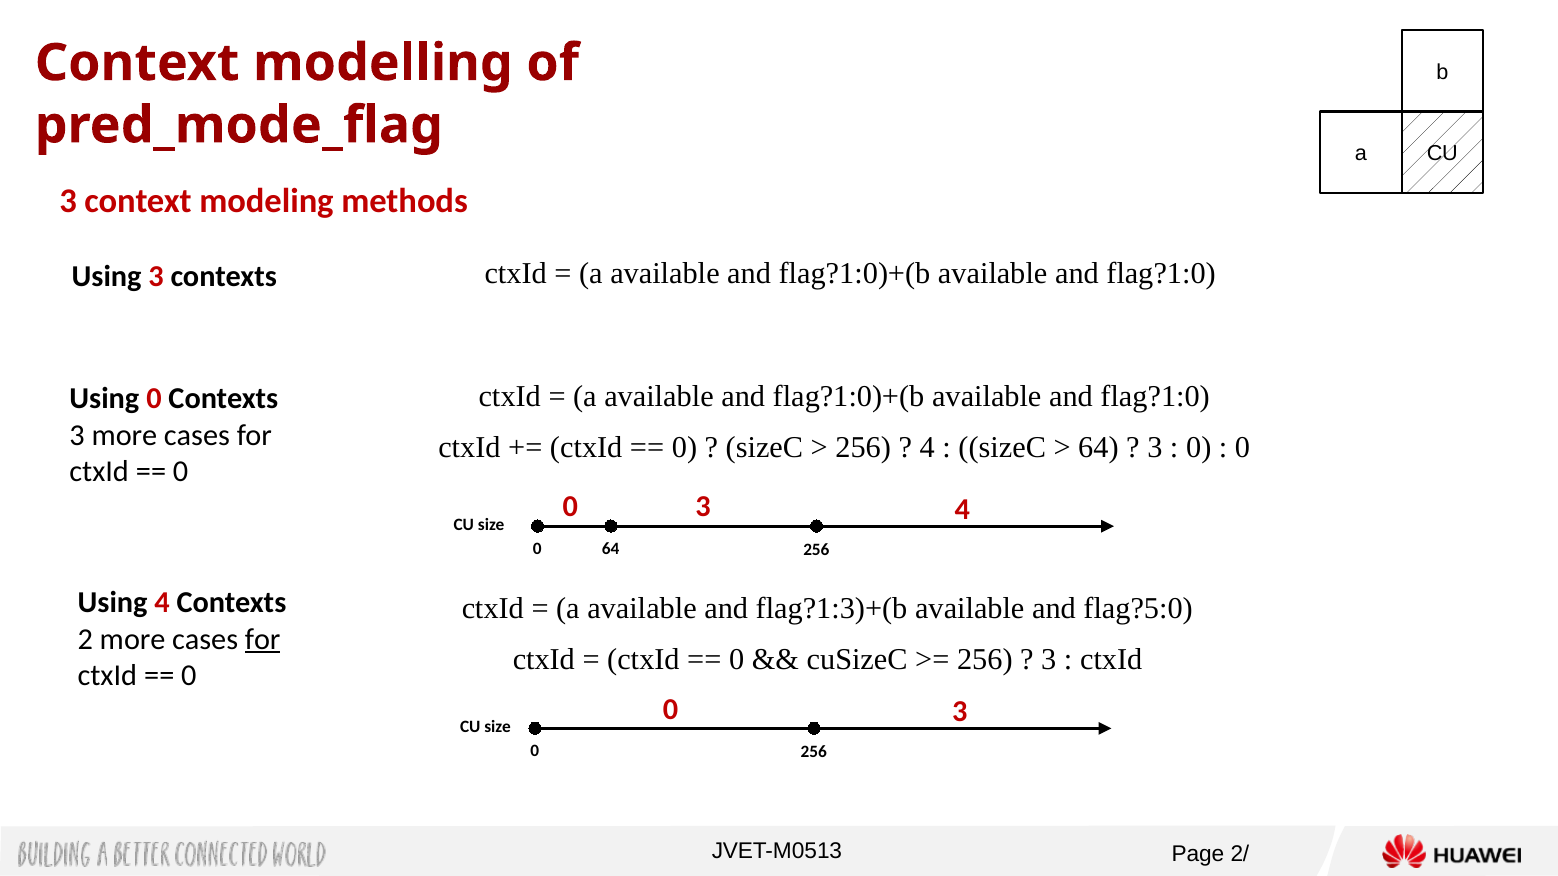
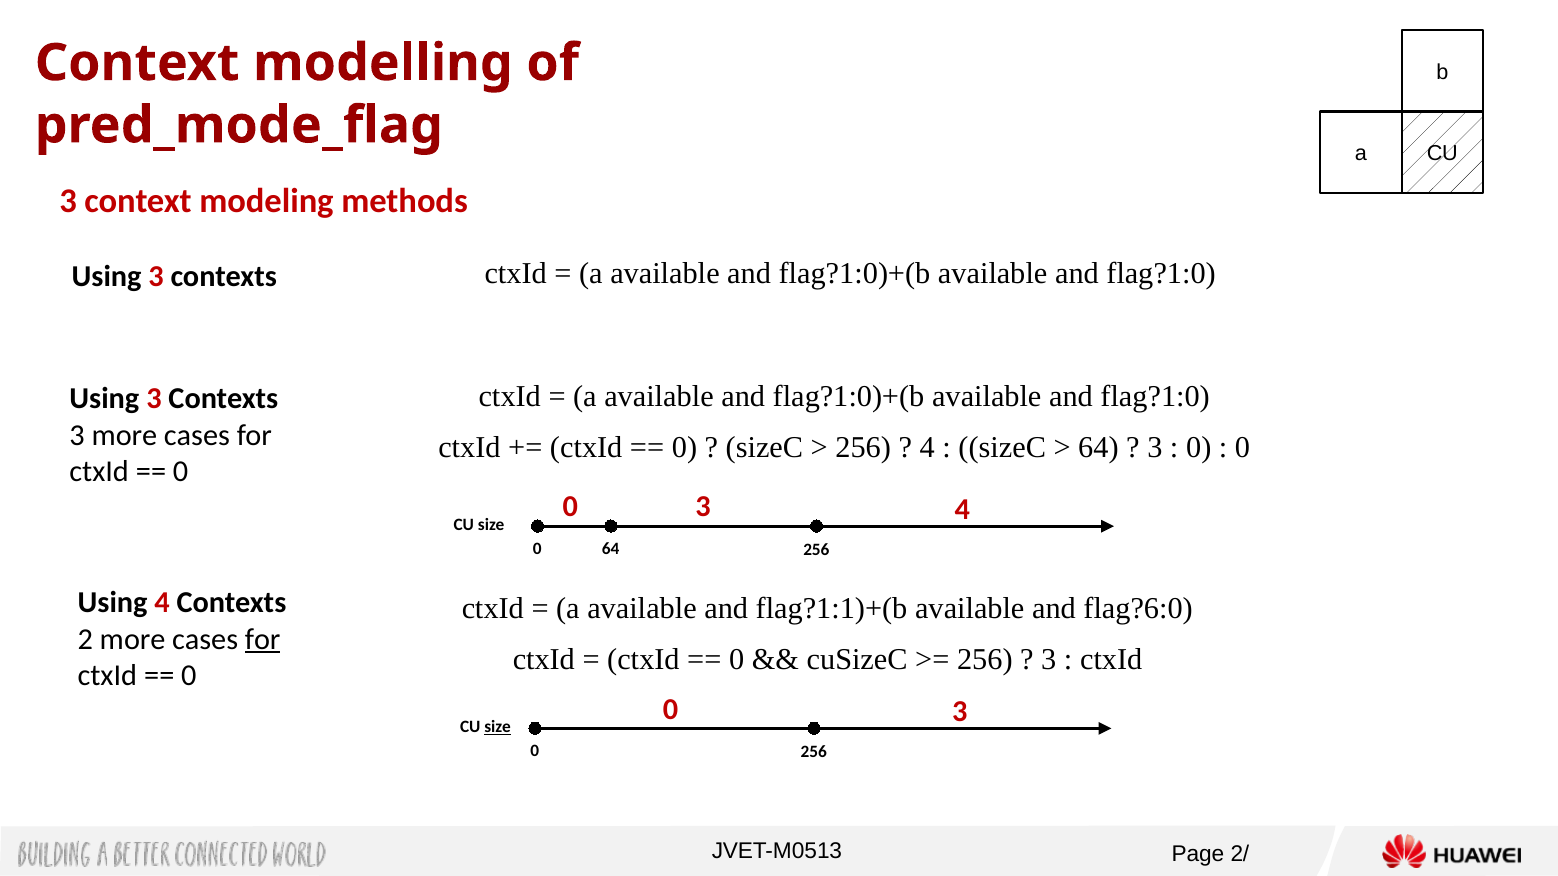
0 at (154, 399): 0 -> 3
flag?1:3)+(b: flag?1:3)+(b -> flag?1:1)+(b
flag?5:0: flag?5:0 -> flag?6:0
size at (498, 727) underline: none -> present
